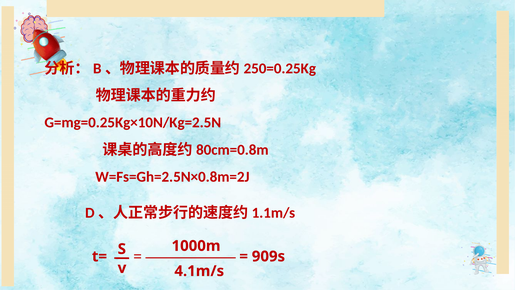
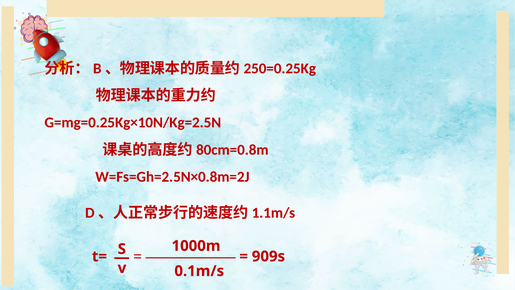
4.1m/s: 4.1m/s -> 0.1m/s
